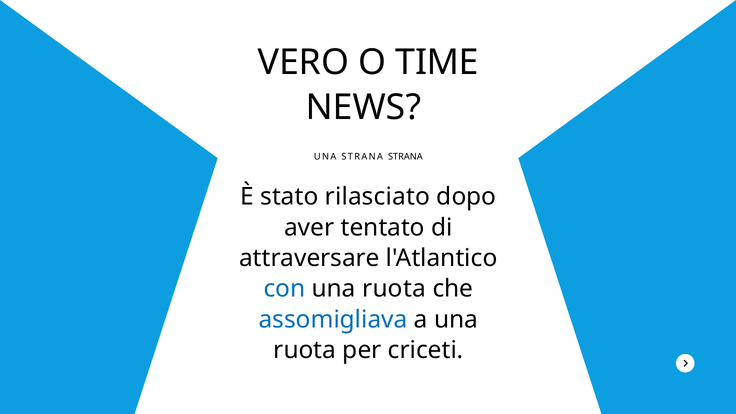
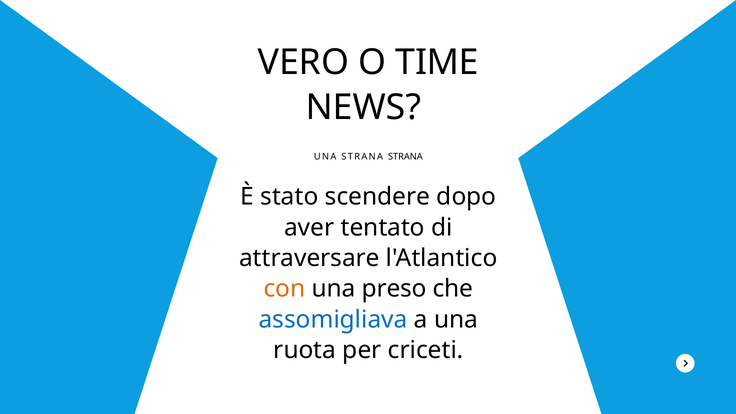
rilasciato: rilasciato -> scendere
con colour: blue -> orange
ruota at (394, 289): ruota -> preso
